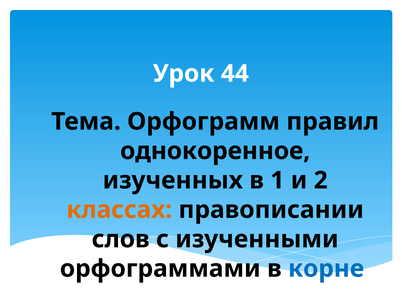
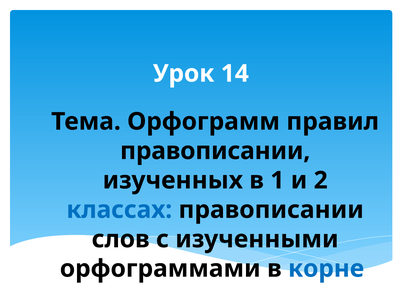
44: 44 -> 14
однокоренное at (215, 151): однокоренное -> правописании
классах colour: orange -> blue
